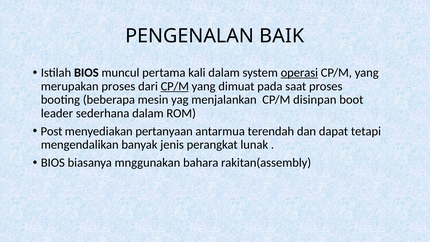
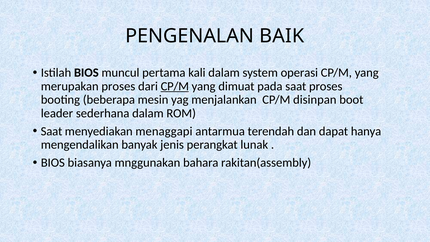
operasi underline: present -> none
Post at (52, 131): Post -> Saat
pertanyaan: pertanyaan -> menaggapi
tetapi: tetapi -> hanya
